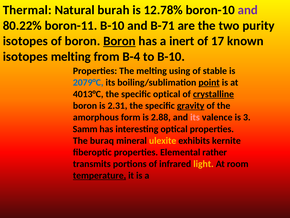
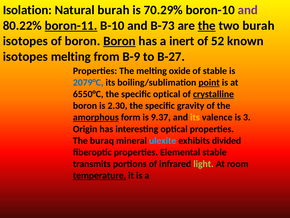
Thermal: Thermal -> Isolation
12.78%: 12.78% -> 70.29%
boron-11 underline: none -> present
B-71: B-71 -> B-73
the at (207, 26) underline: none -> present
two purity: purity -> burah
17: 17 -> 52
B-4: B-4 -> B-9
to B-10: B-10 -> B-27
using: using -> oxide
4013°C: 4013°C -> 6550°C
2.31: 2.31 -> 2.30
gravity underline: present -> none
amorphous underline: none -> present
2.88: 2.88 -> 9.37
its at (195, 117) colour: pink -> yellow
Samm: Samm -> Origin
ulexite colour: yellow -> light blue
kernite: kernite -> divided
Elemental rather: rather -> stable
light colour: yellow -> light green
